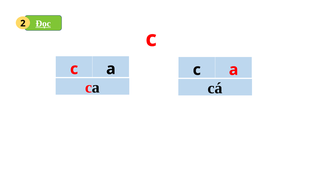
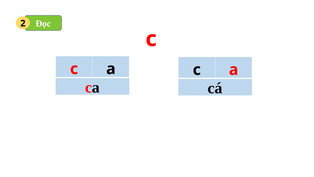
Đọc underline: present -> none
